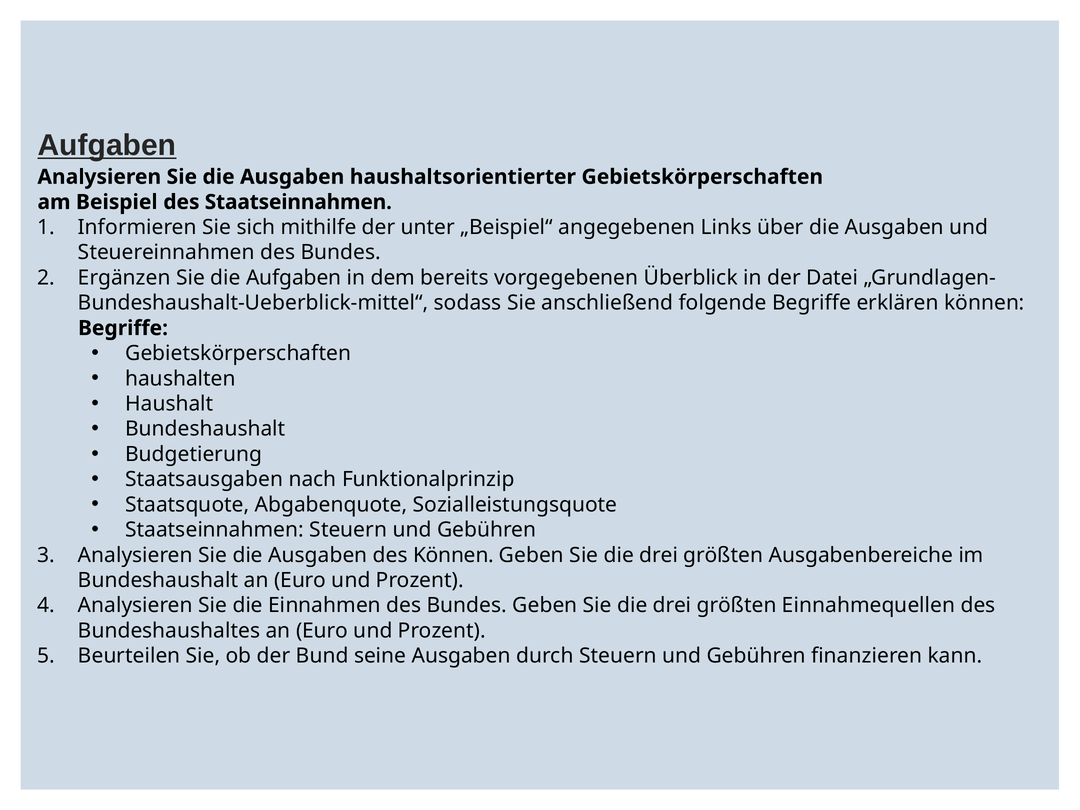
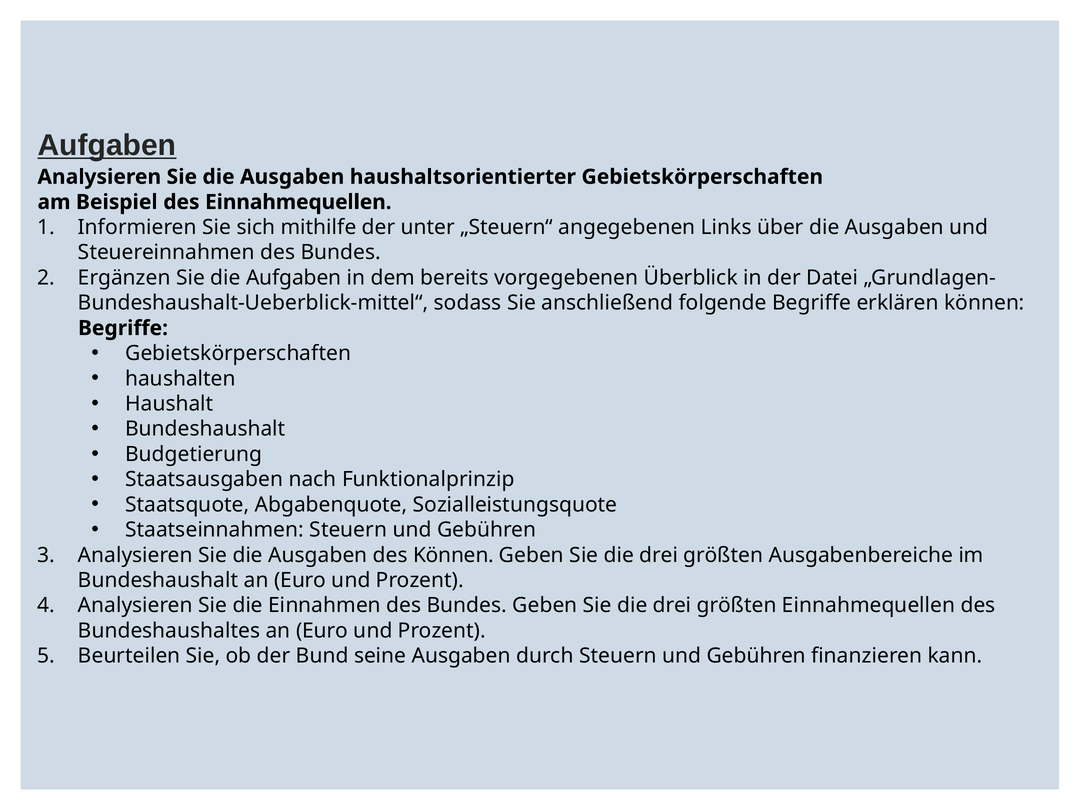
des Staatseinnahmen: Staatseinnahmen -> Einnahmequellen
„Beispiel“: „Beispiel“ -> „Steuern“
